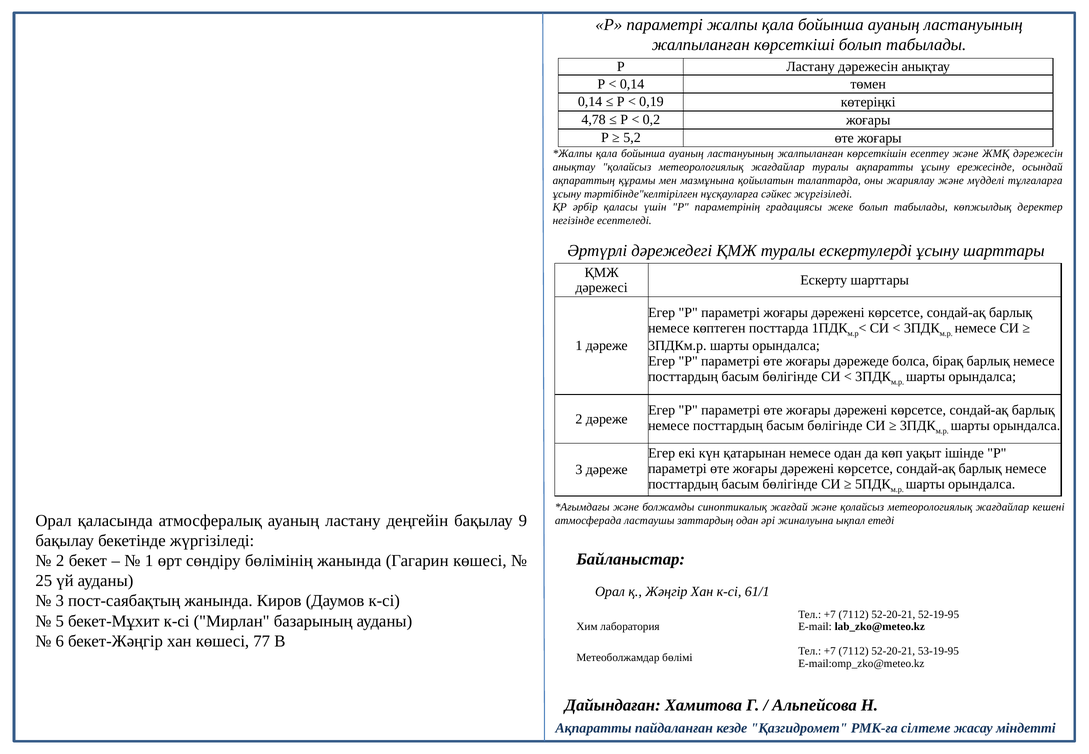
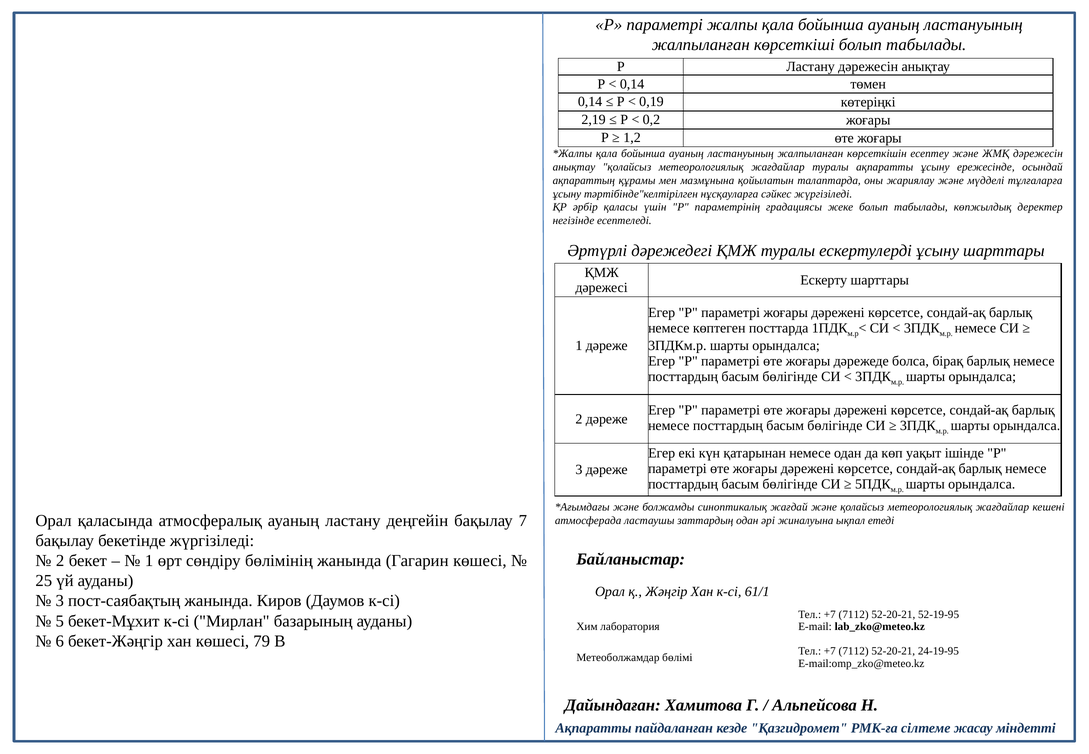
4,78: 4,78 -> 2,19
5,2: 5,2 -> 1,2
9: 9 -> 7
77: 77 -> 79
53-19-95: 53-19-95 -> 24-19-95
